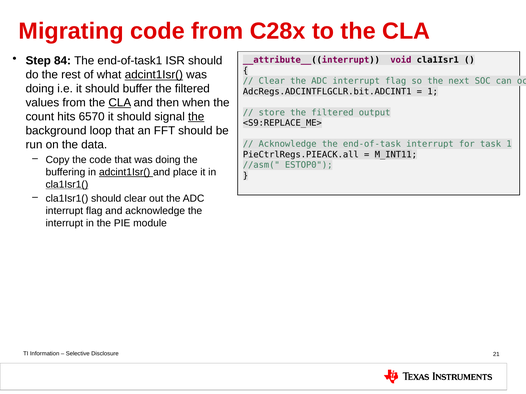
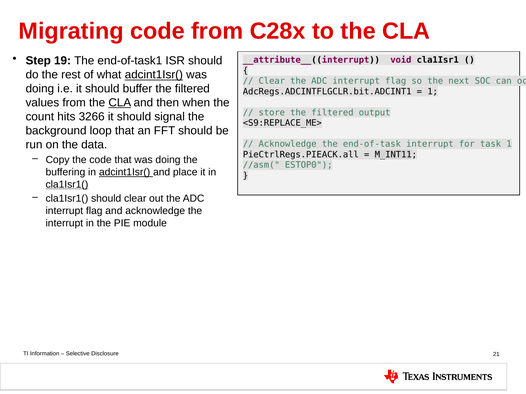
84: 84 -> 19
6570: 6570 -> 3266
the at (196, 117) underline: present -> none
